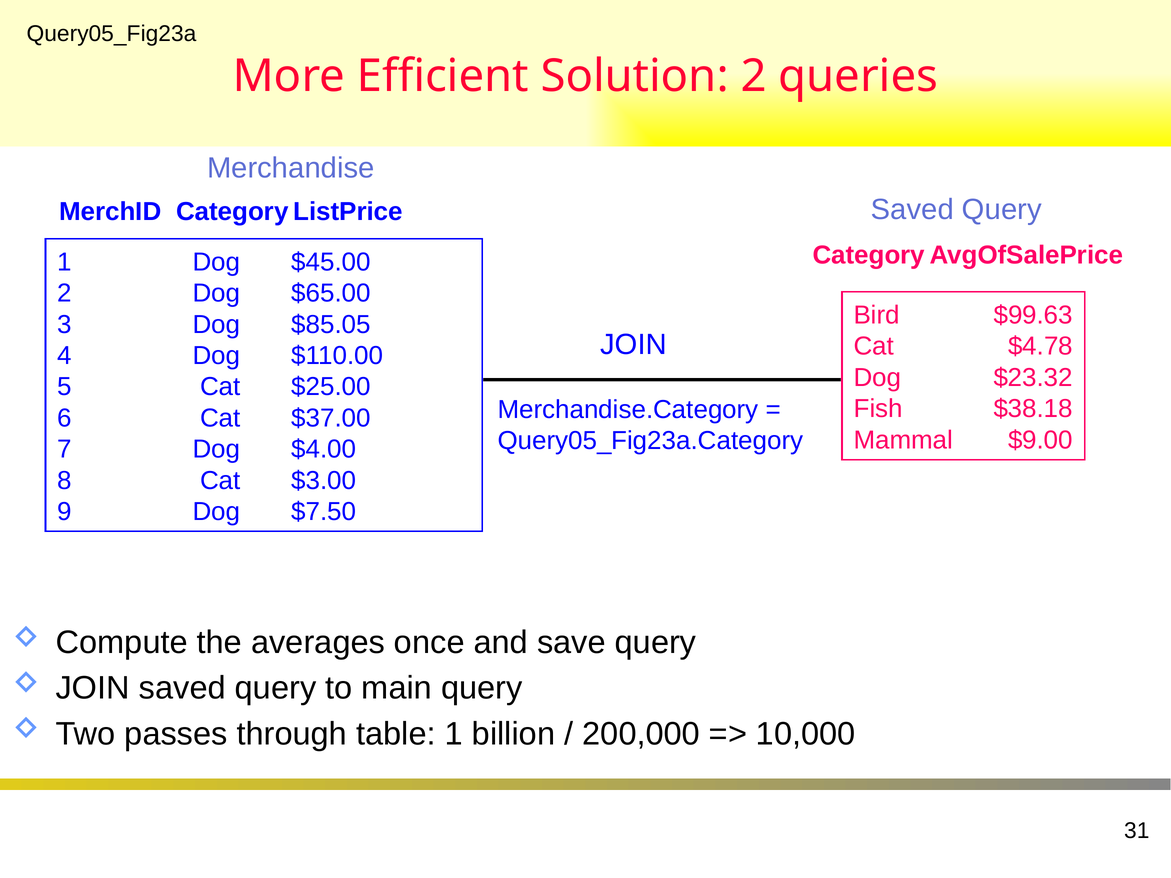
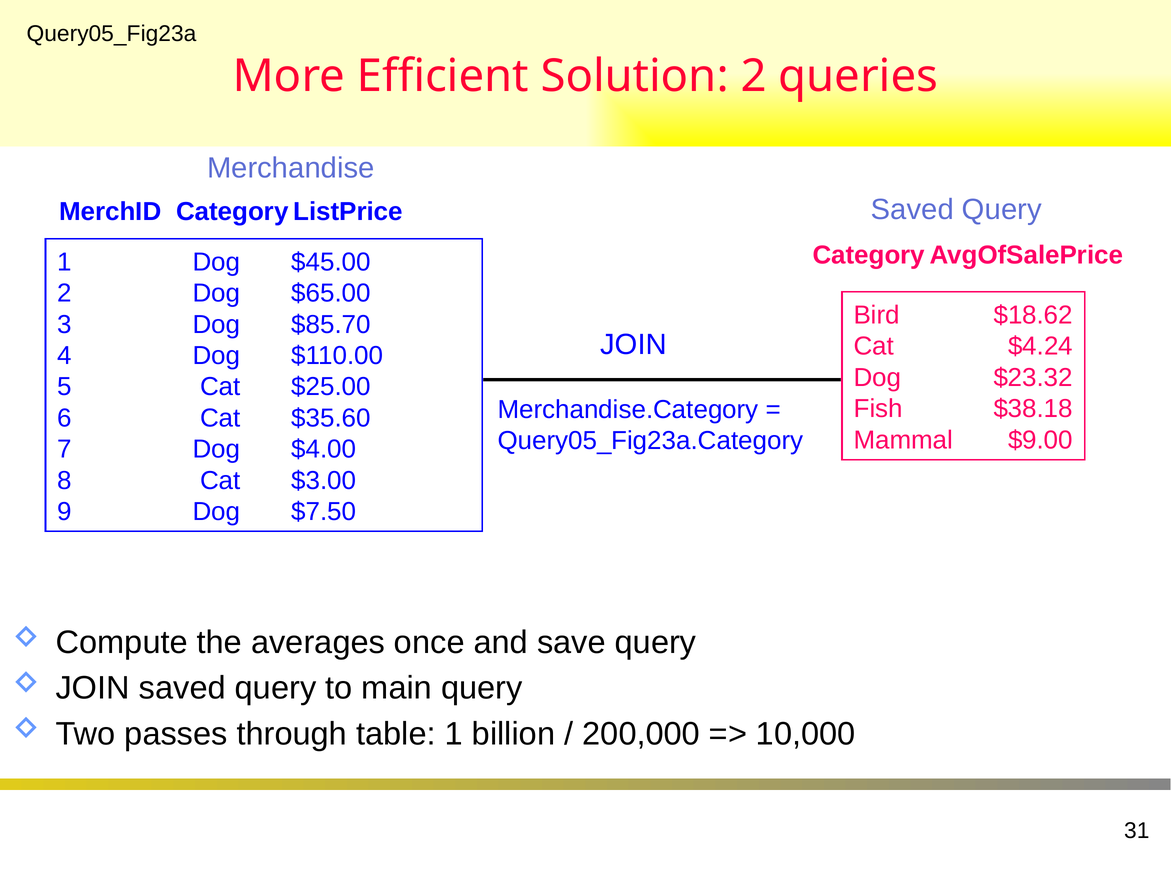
$99.63: $99.63 -> $18.62
$85.05: $85.05 -> $85.70
$4.78: $4.78 -> $4.24
$37.00: $37.00 -> $35.60
